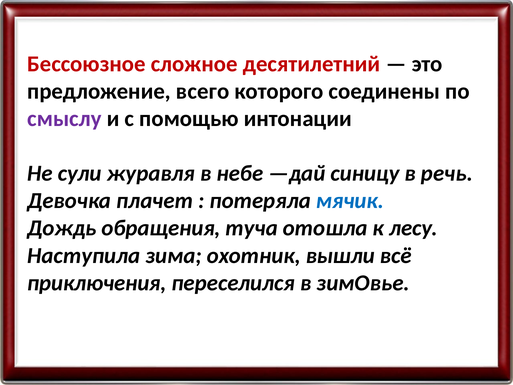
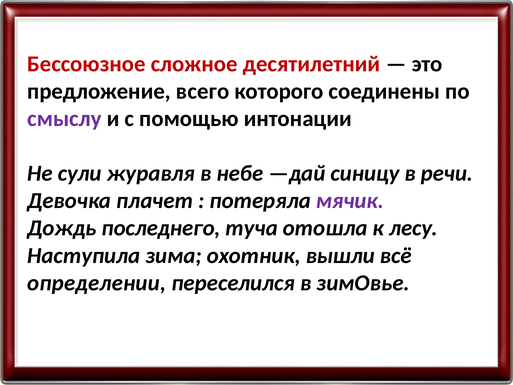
речь: речь -> речи
мячик colour: blue -> purple
обращения: обращения -> последнего
приключения: приключения -> определении
